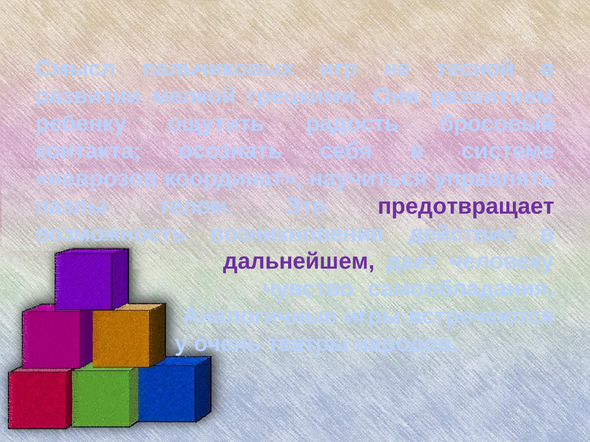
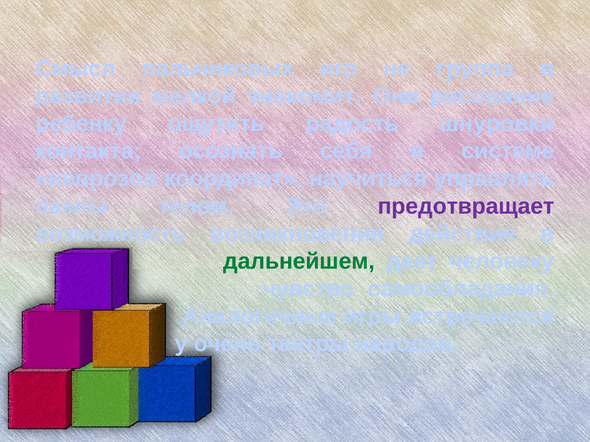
тесной: тесной -> группа
грецкими: грецкими -> знакомит
развитием: развитием -> рисование
бросовый: бросовый -> шнуровки
дальнейшем colour: purple -> green
